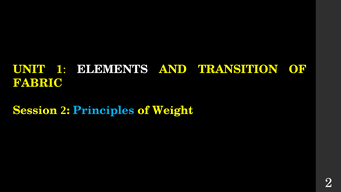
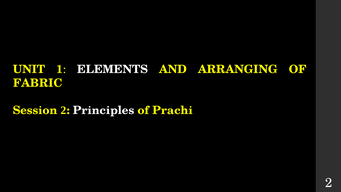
TRANSITION: TRANSITION -> ARRANGING
Principles colour: light blue -> white
Weight: Weight -> Prachi
